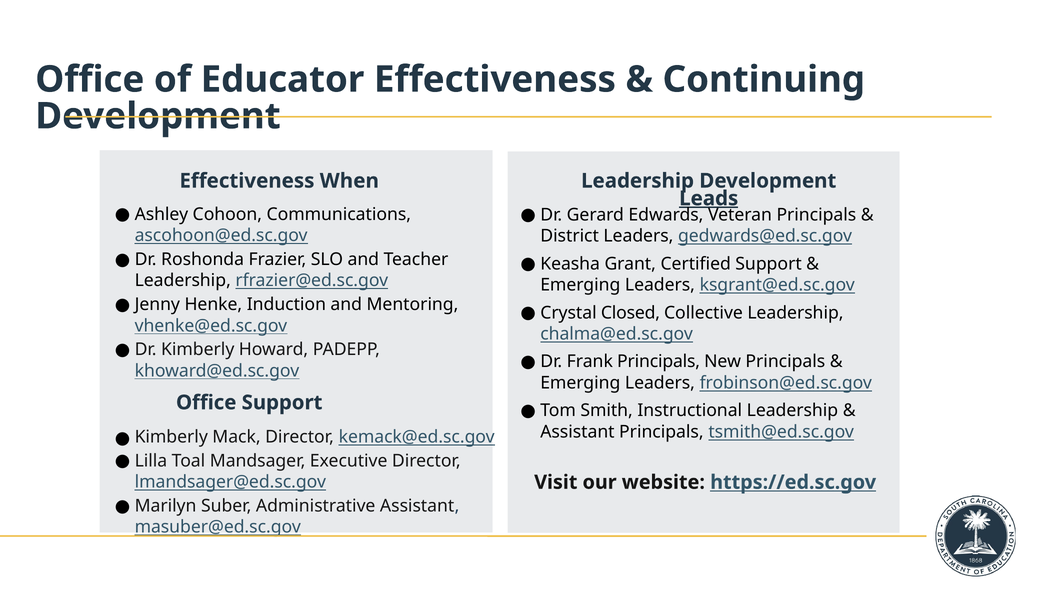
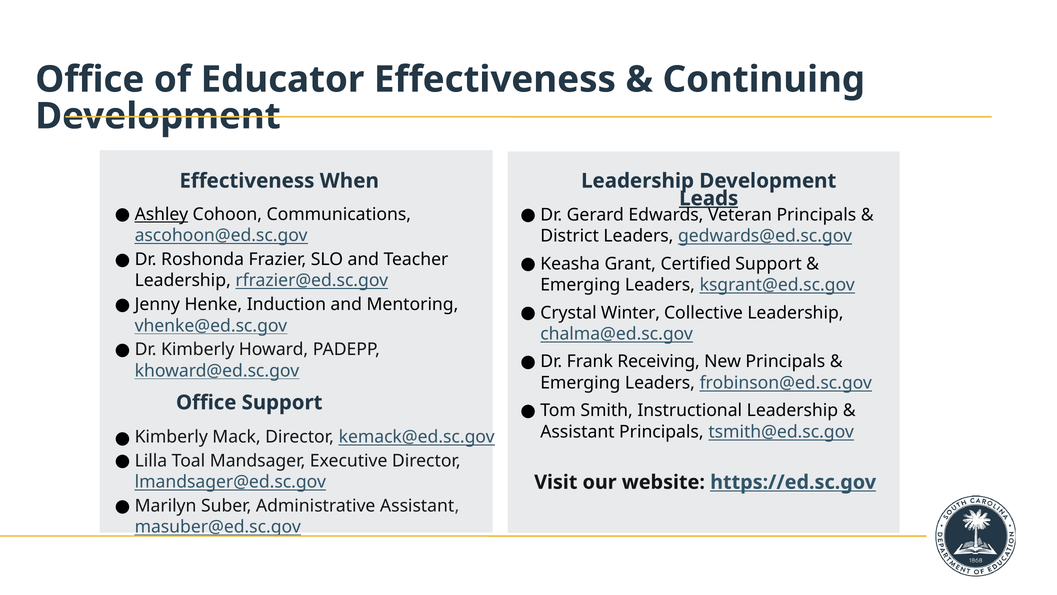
Ashley underline: none -> present
Closed: Closed -> Winter
Frank Principals: Principals -> Receiving
